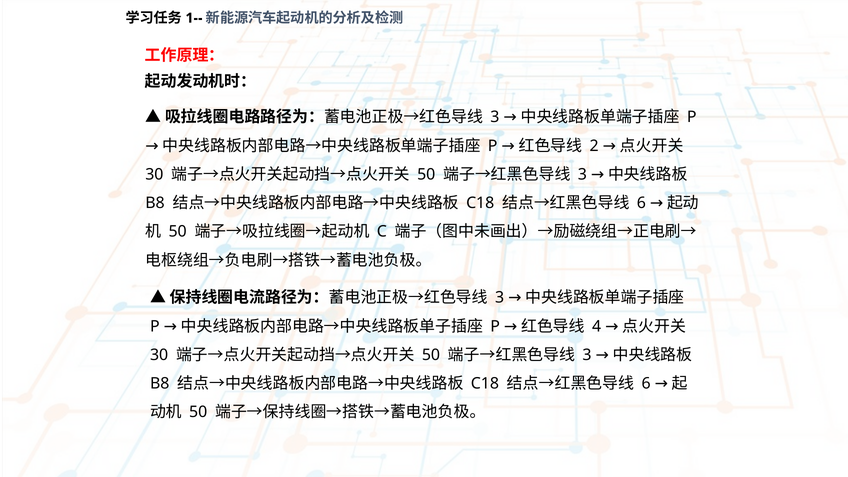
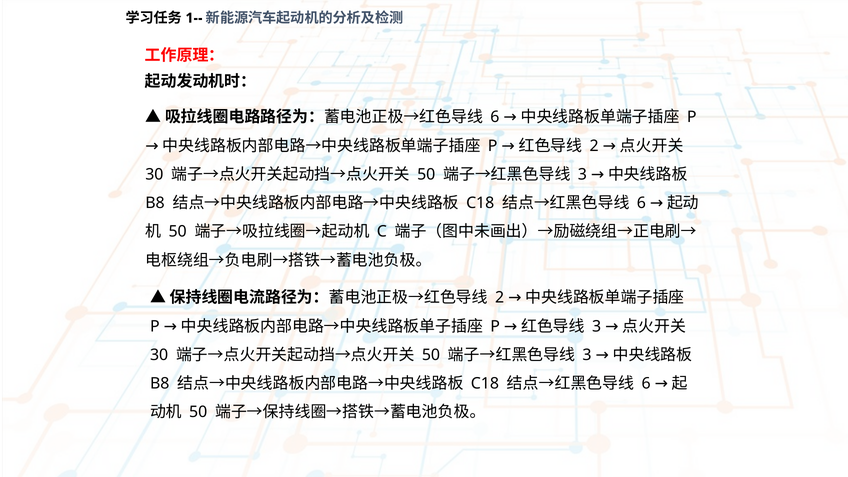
3 at (495, 117): 3 -> 6
3 at (500, 298): 3 -> 2
4 at (597, 326): 4 -> 3
